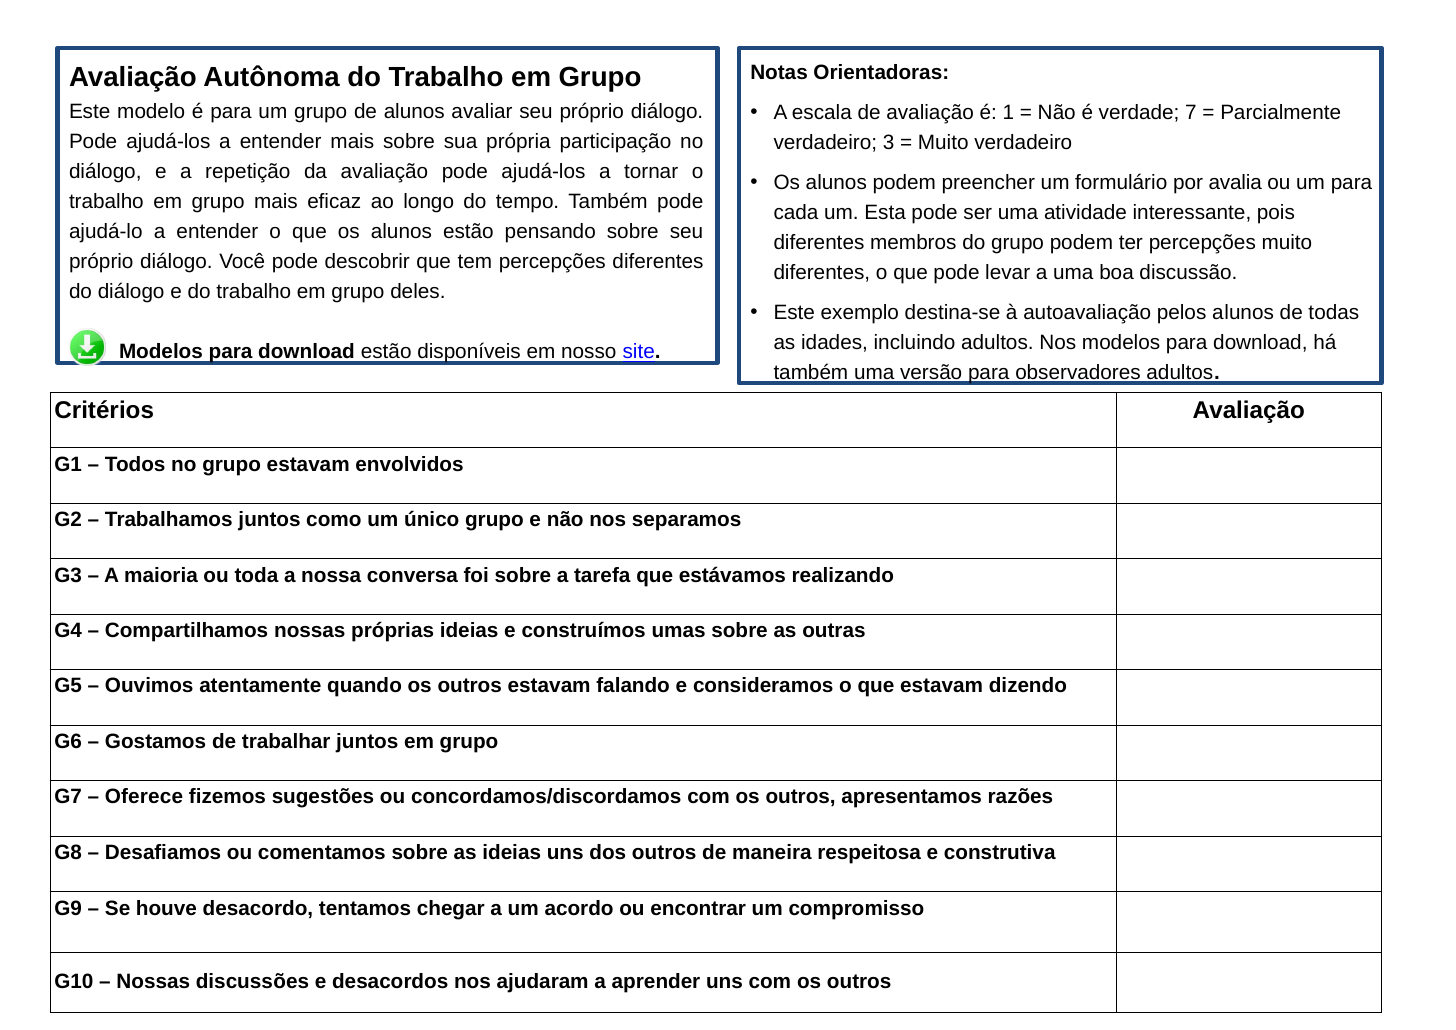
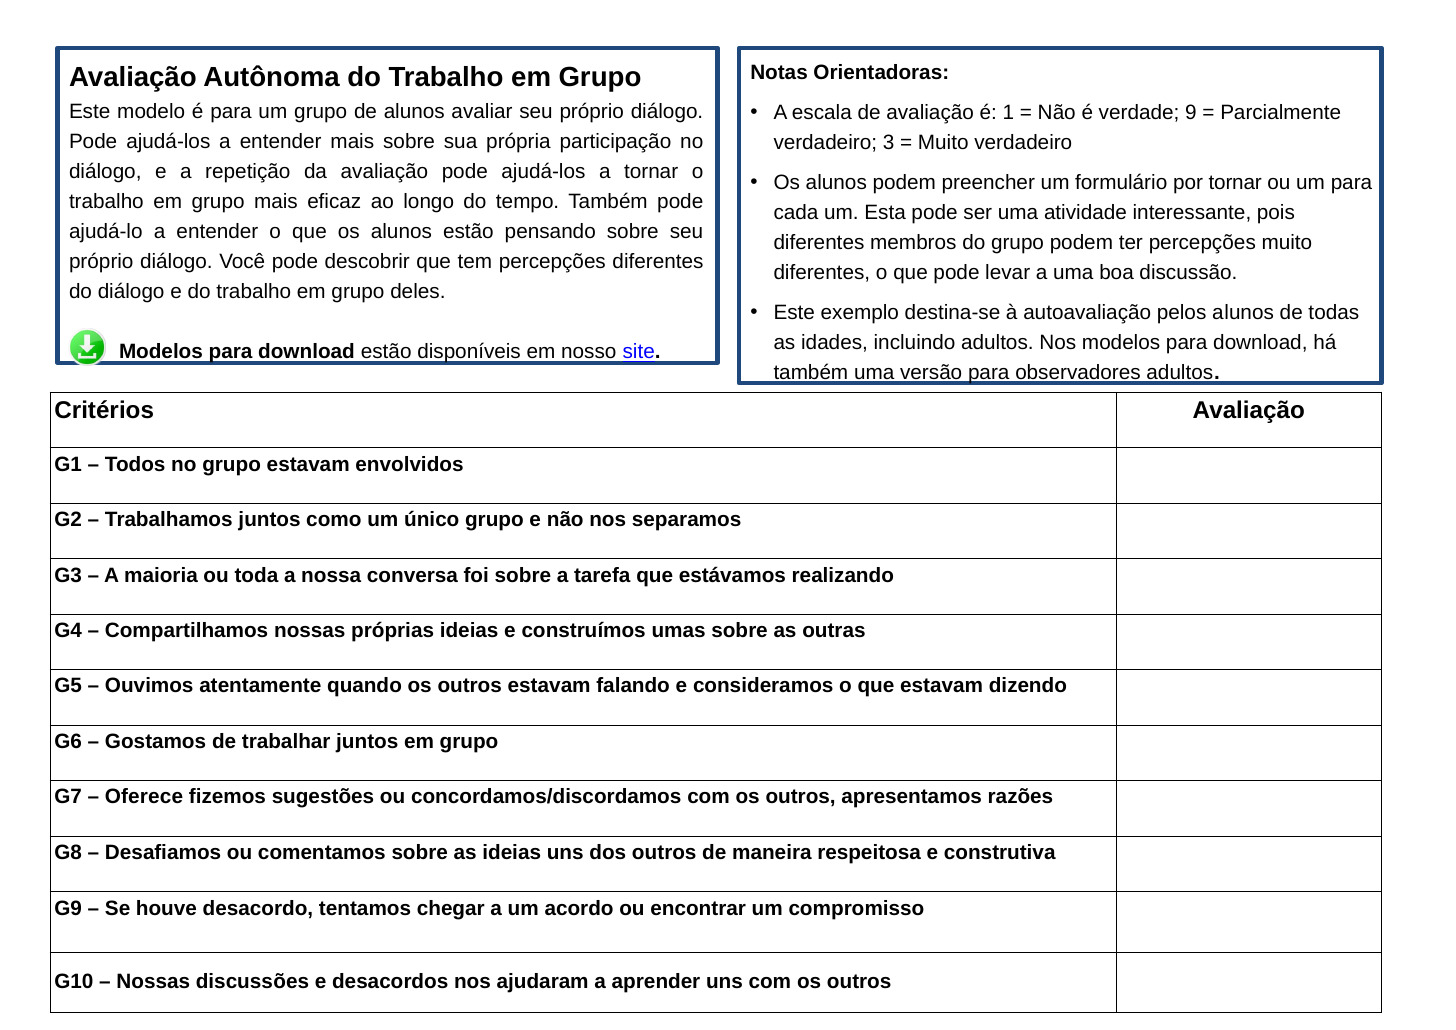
7: 7 -> 9
por avalia: avalia -> tornar
